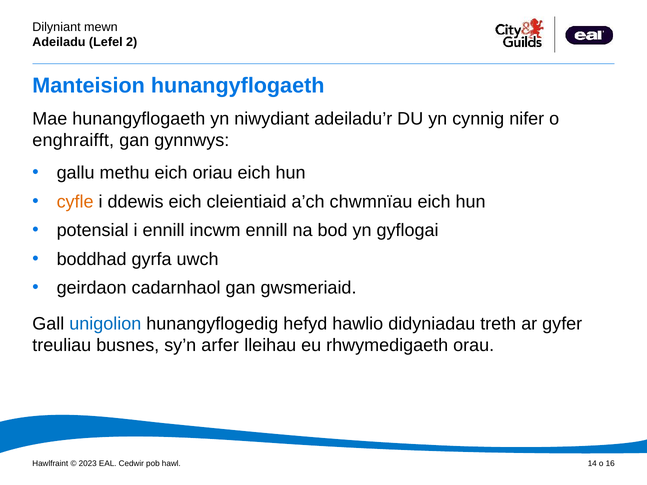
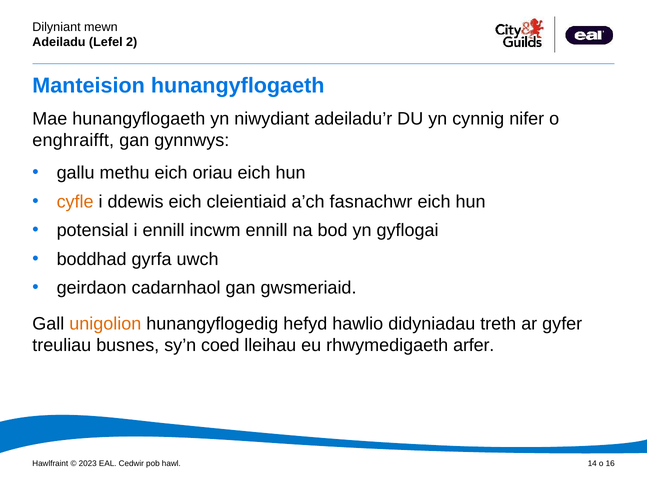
chwmnïau: chwmnïau -> fasnachwr
unigolion colour: blue -> orange
arfer: arfer -> coed
orau: orau -> arfer
